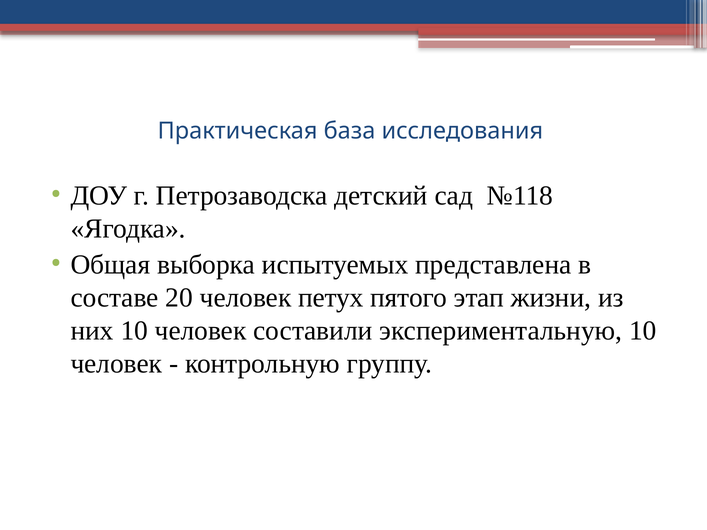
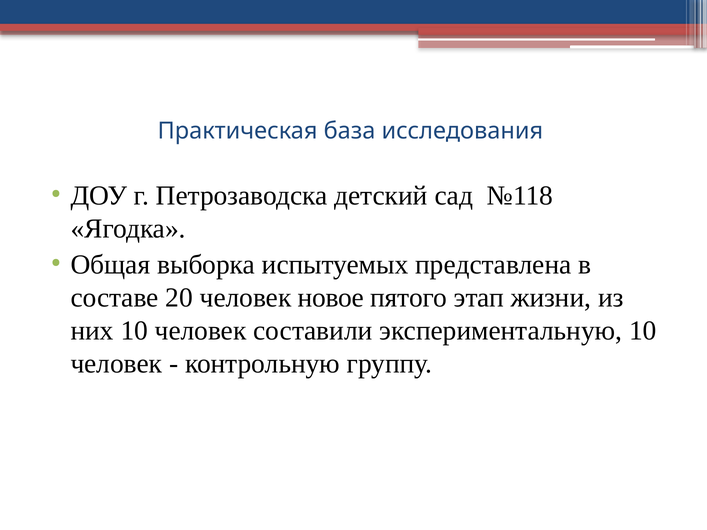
петух: петух -> новое
